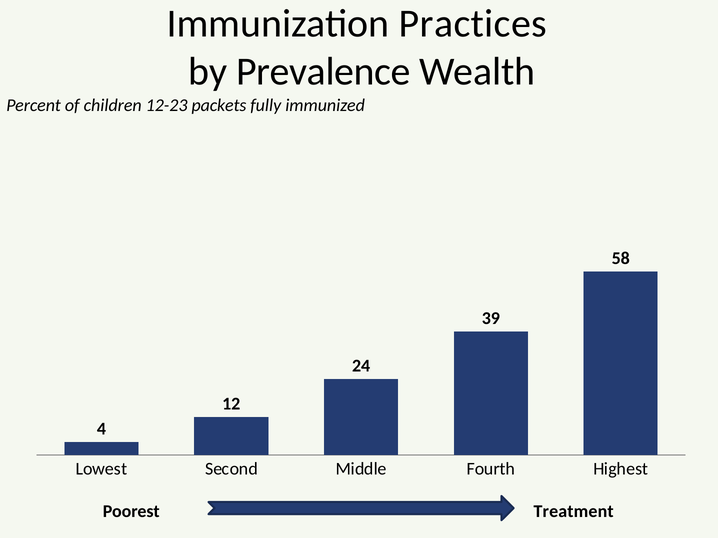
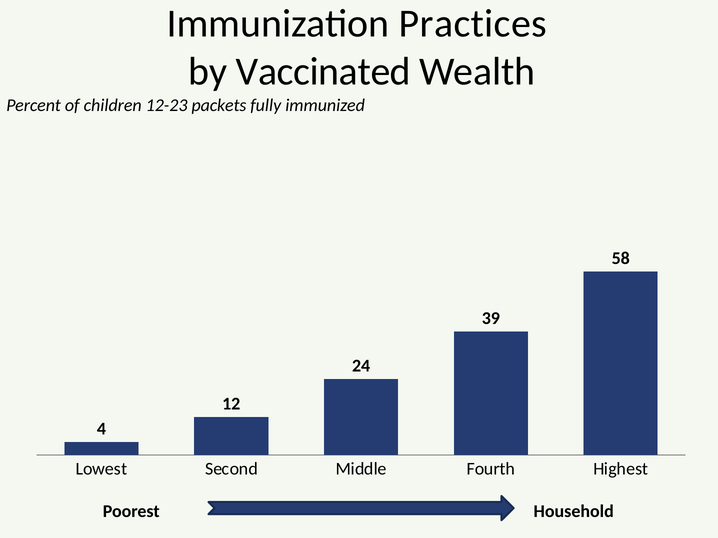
Prevalence: Prevalence -> Vaccinated
Treatment: Treatment -> Household
